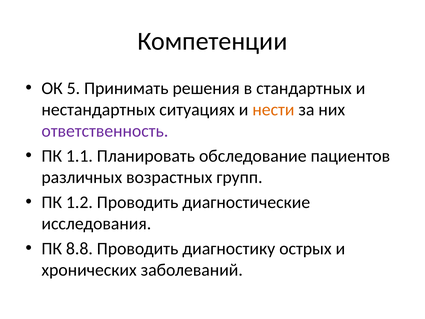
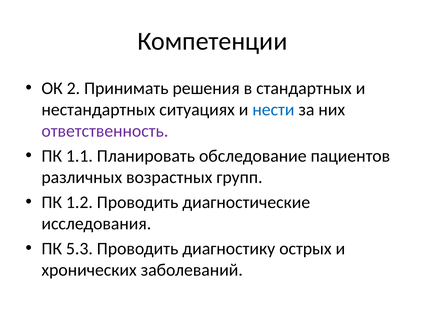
5: 5 -> 2
нести colour: orange -> blue
8.8: 8.8 -> 5.3
